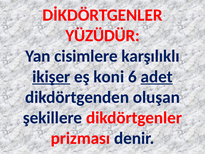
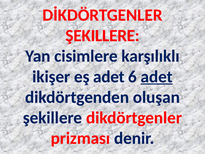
YÜZÜDÜR at (103, 36): YÜZÜDÜR -> ŞEKILLERE
ikişer underline: present -> none
eş koni: koni -> adet
